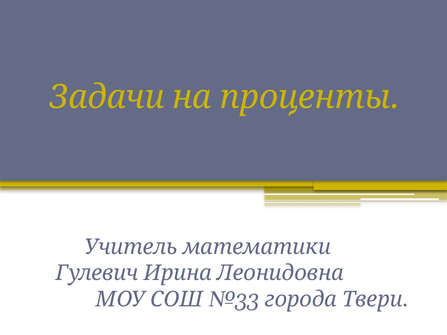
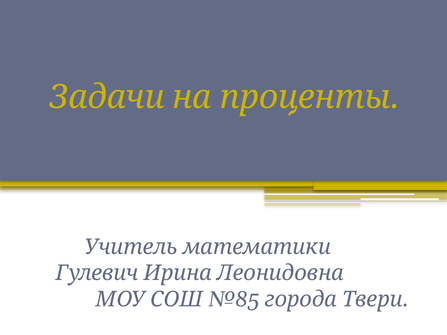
№33: №33 -> №85
